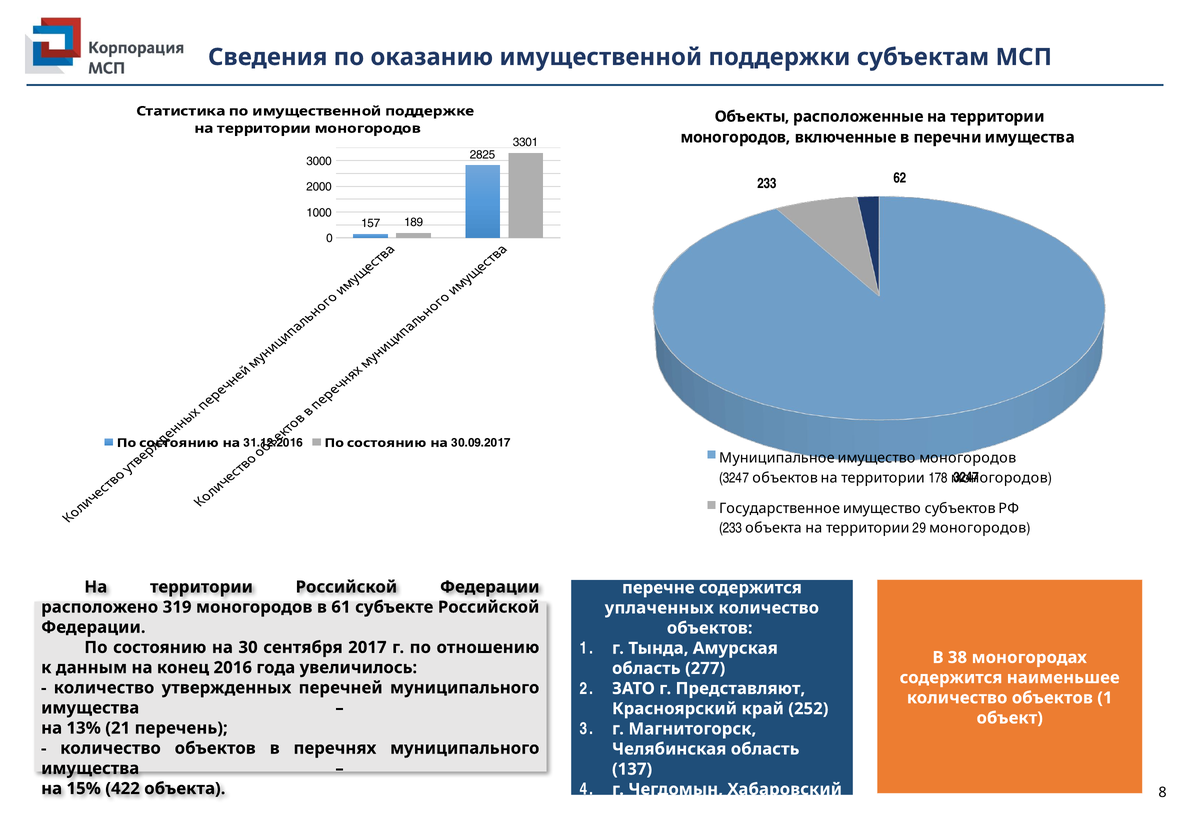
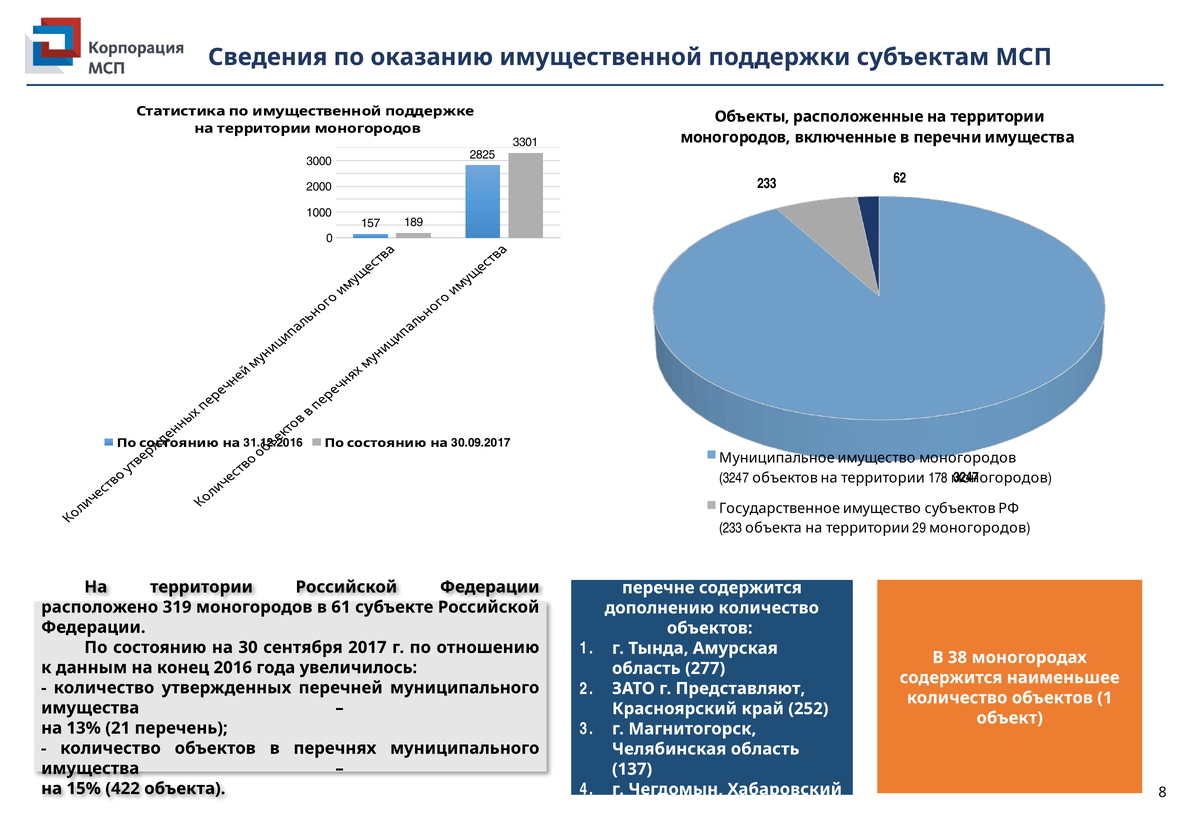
уплаченных: уплаченных -> дополнению
